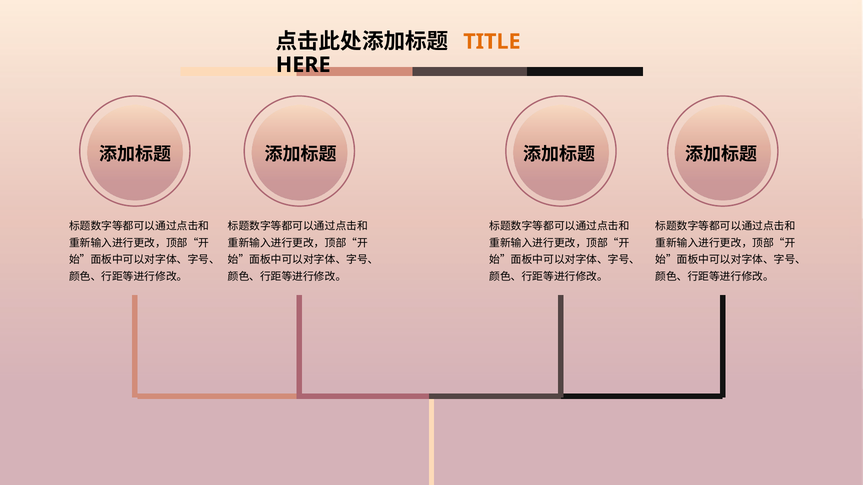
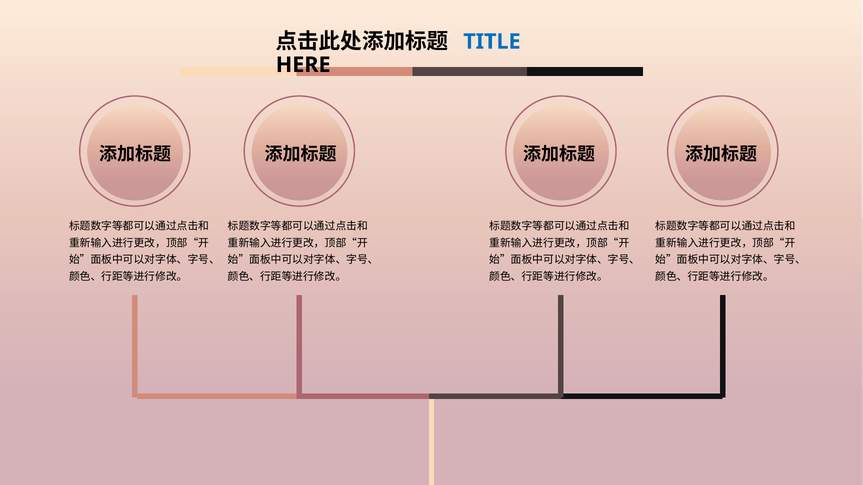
TITLE colour: orange -> blue
